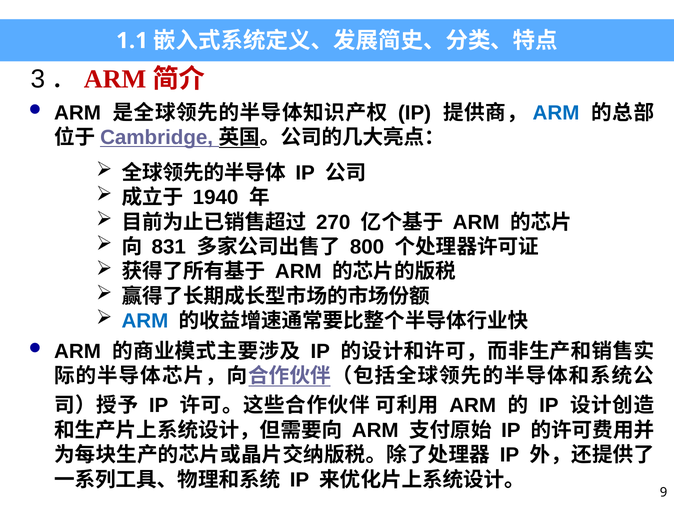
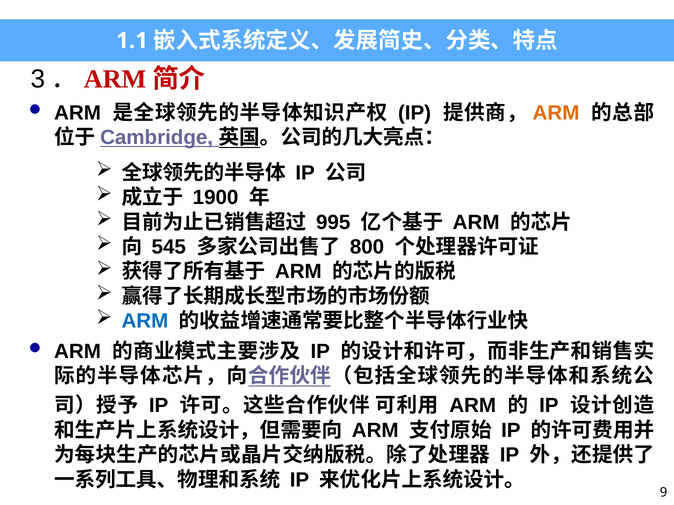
ARM at (556, 113) colour: blue -> orange
1940: 1940 -> 1900
270: 270 -> 995
831: 831 -> 545
